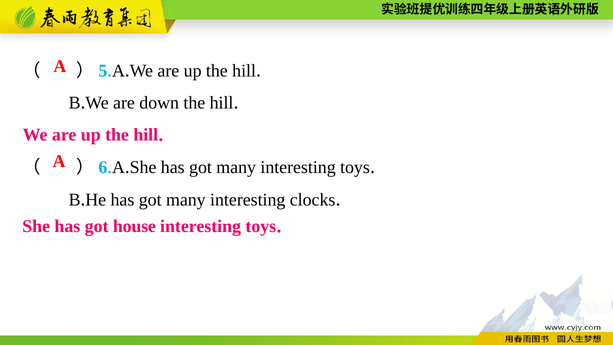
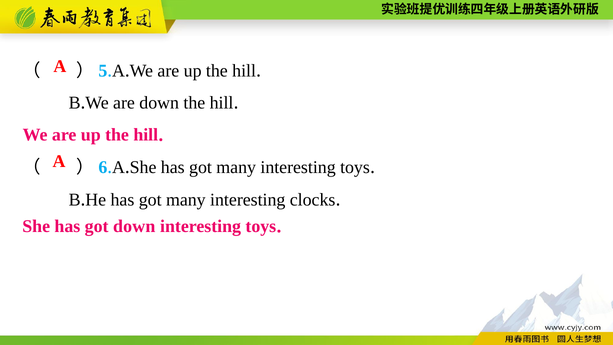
got house: house -> down
